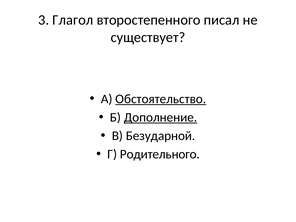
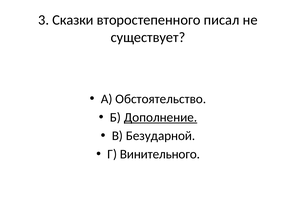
Глагол: Глагол -> Сказки
Обстоятельство underline: present -> none
Родительного: Родительного -> Винительного
